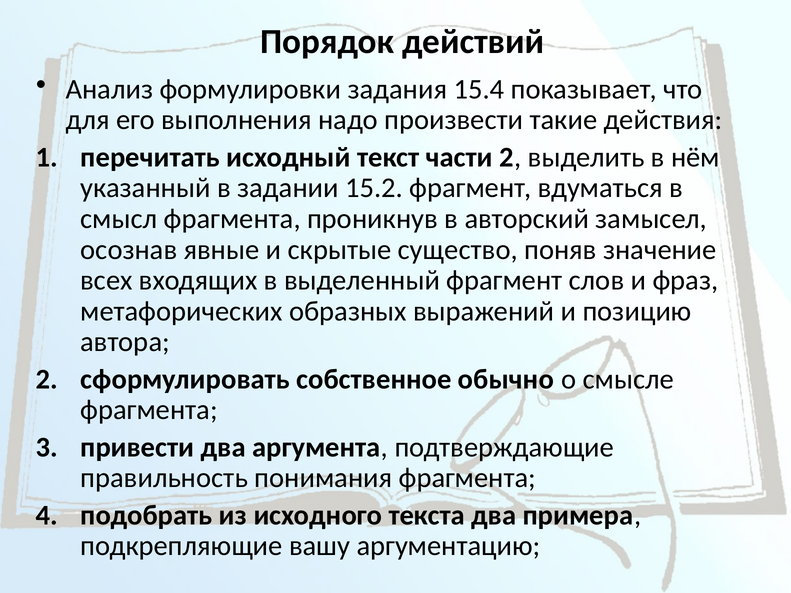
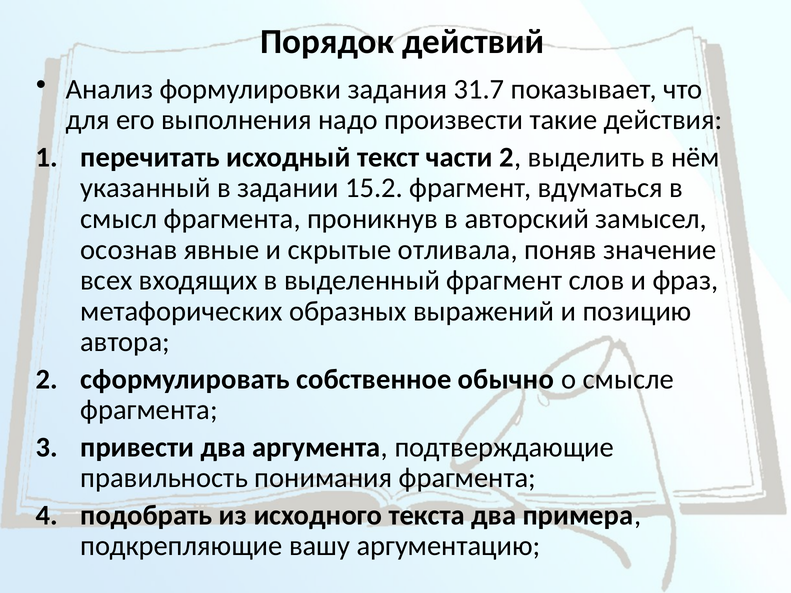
15.4: 15.4 -> 31.7
существо: существо -> отливала
